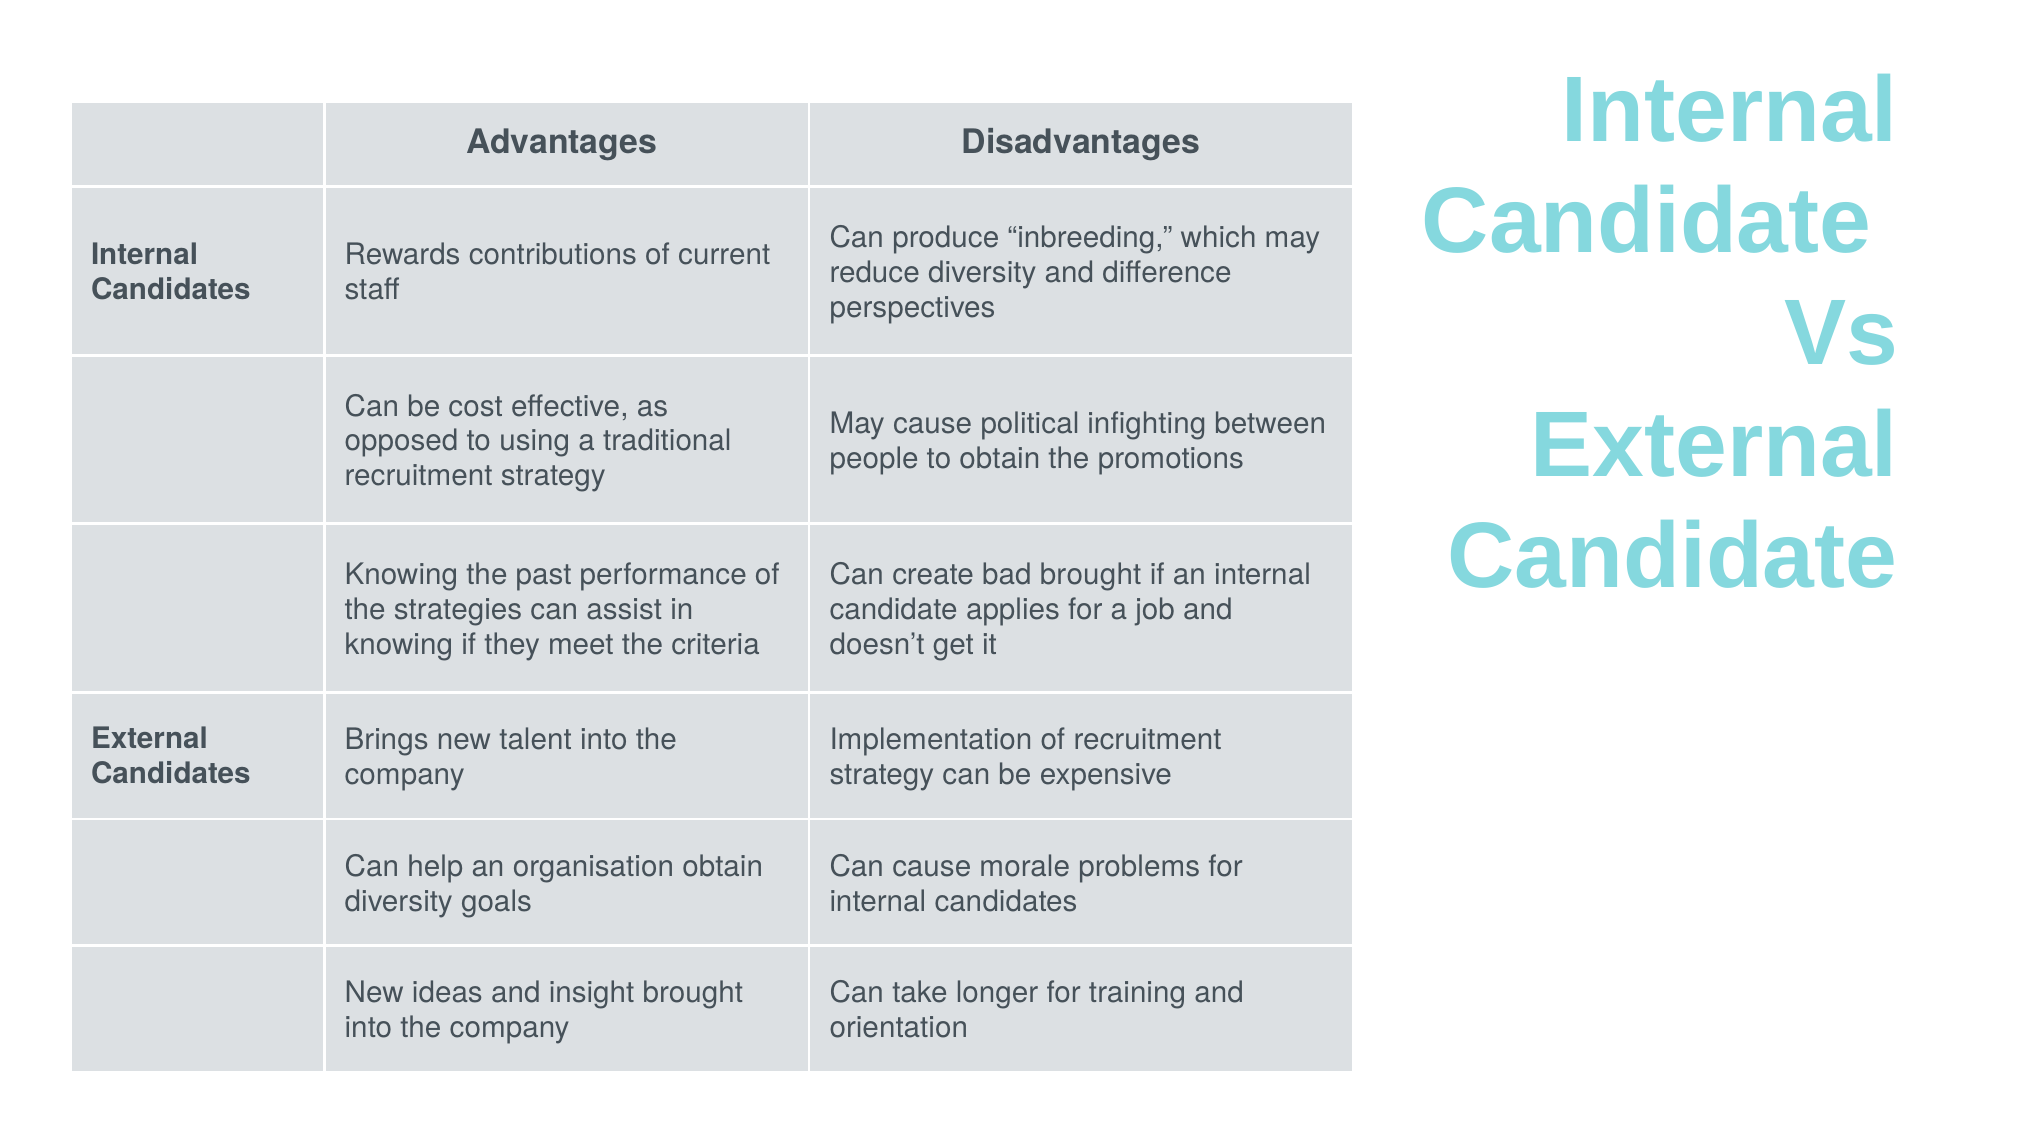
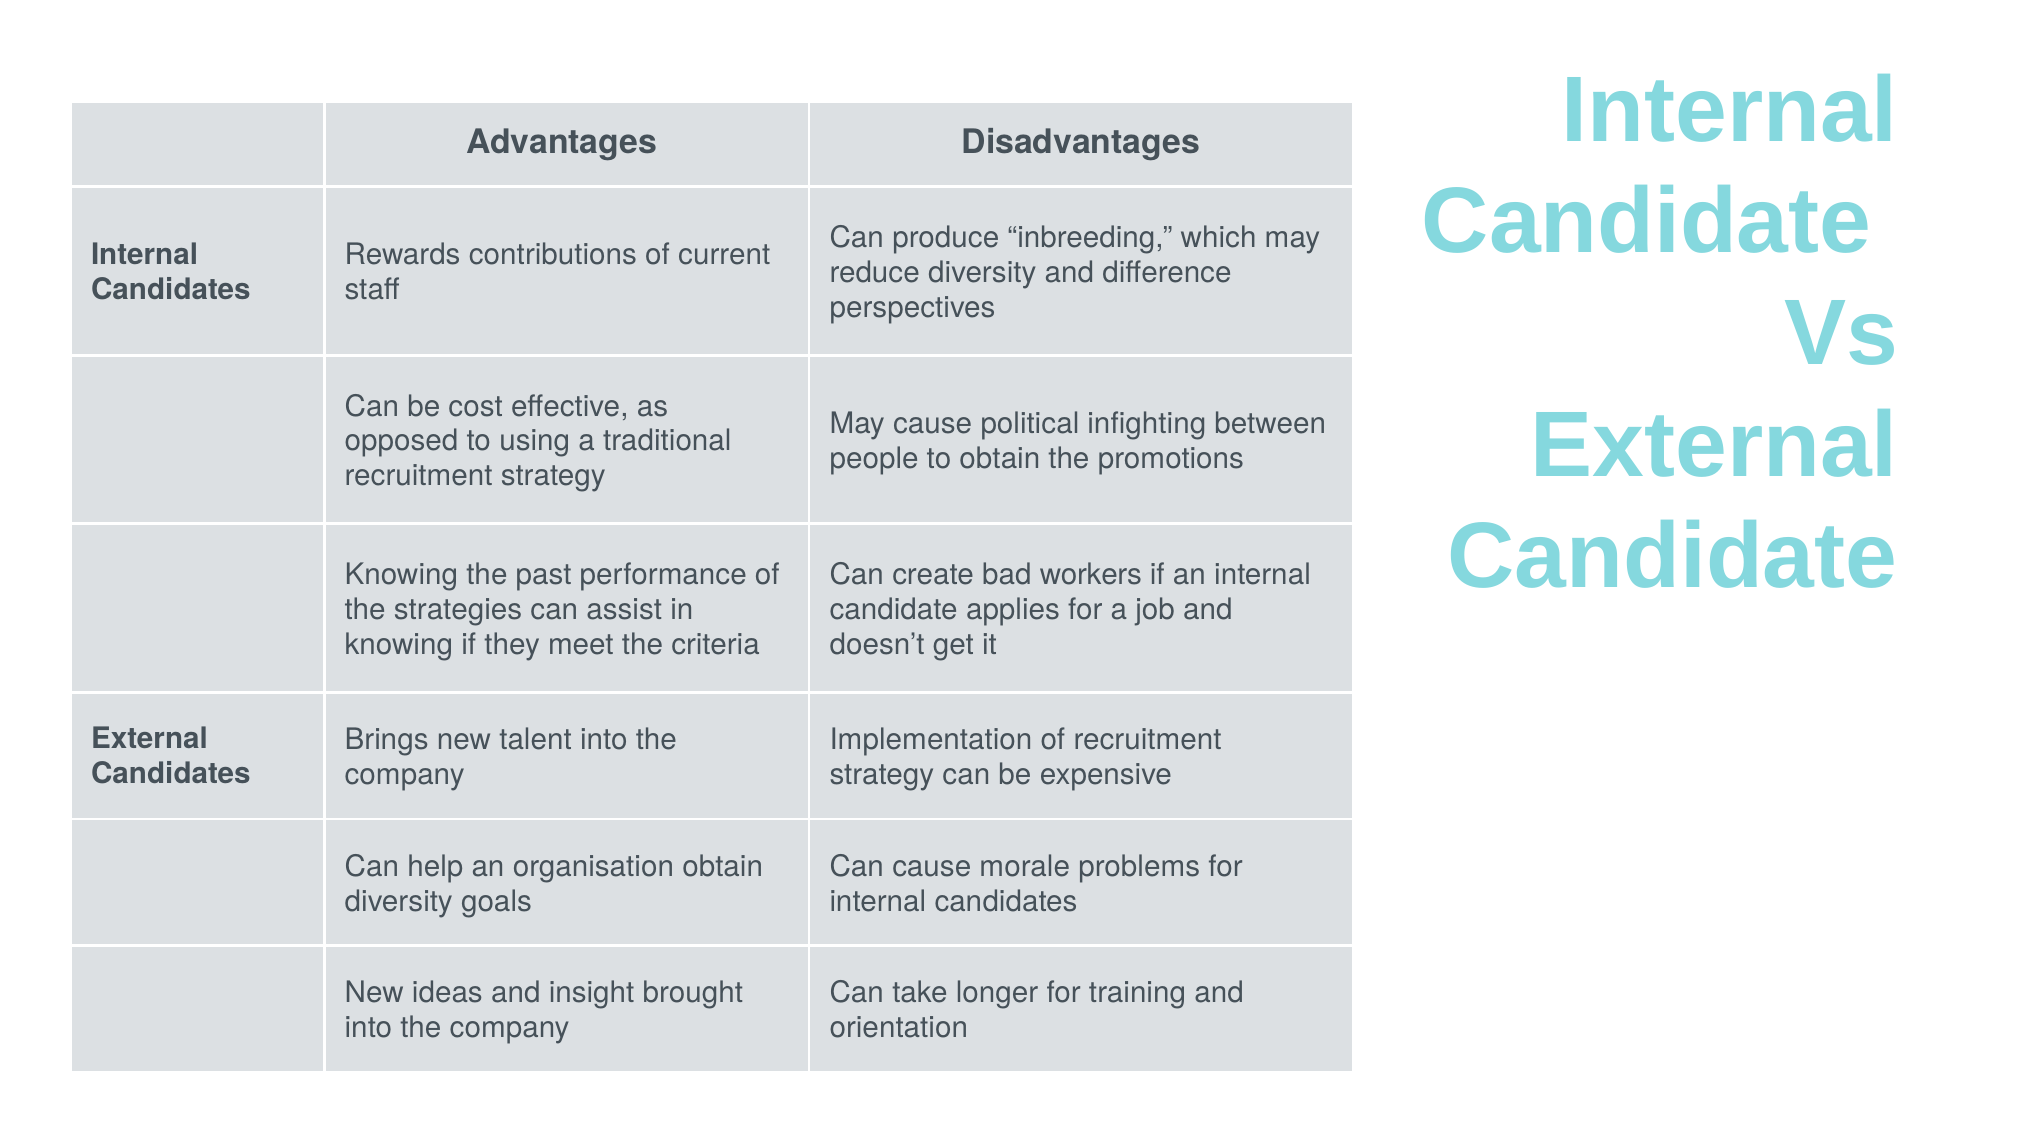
bad brought: brought -> workers
